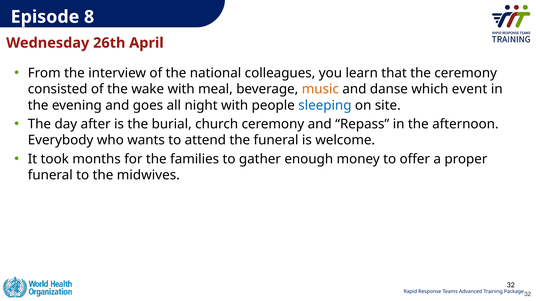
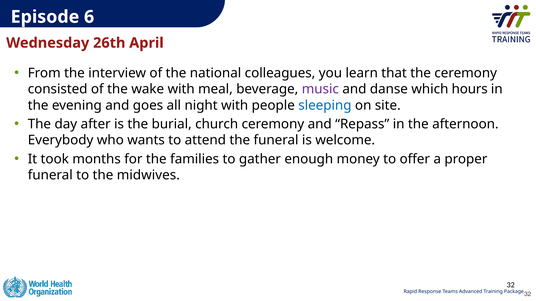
8: 8 -> 6
music colour: orange -> purple
event: event -> hours
